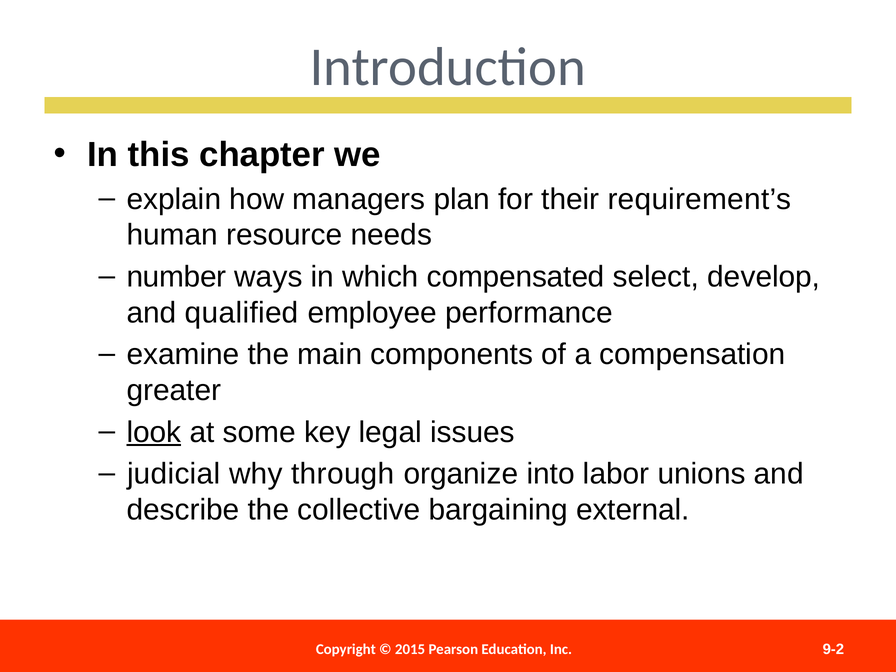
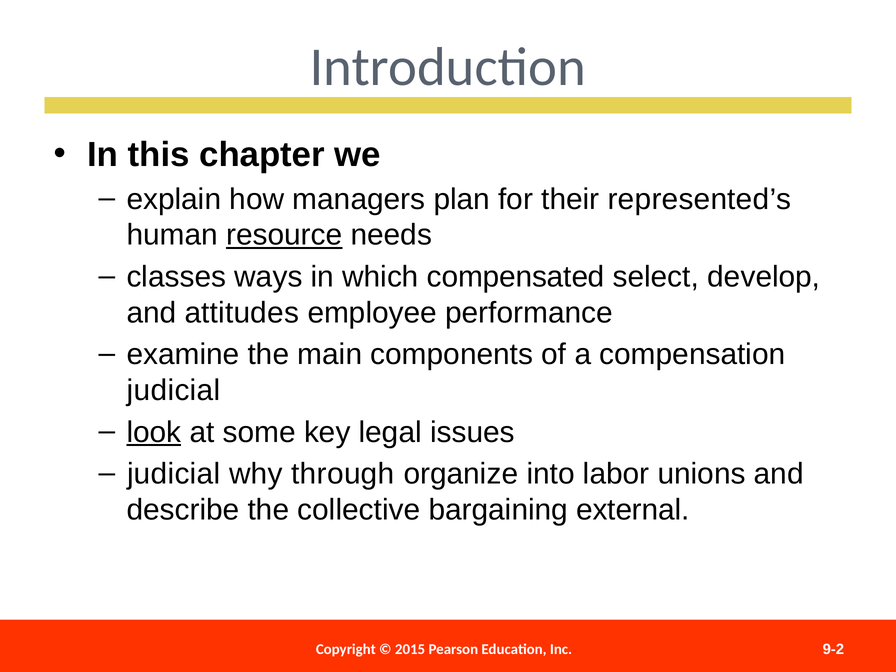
requirement’s: requirement’s -> represented’s
resource underline: none -> present
number: number -> classes
qualified: qualified -> attitudes
greater at (174, 390): greater -> judicial
